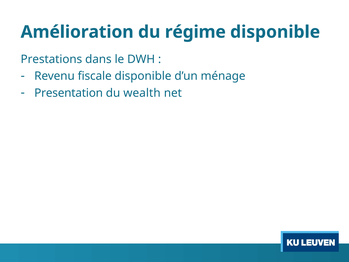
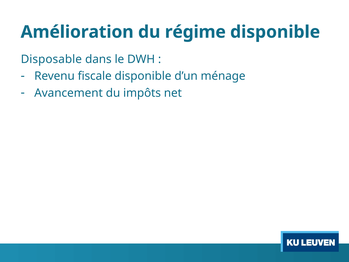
Prestations: Prestations -> Disposable
Presentation: Presentation -> Avancement
wealth: wealth -> impôts
